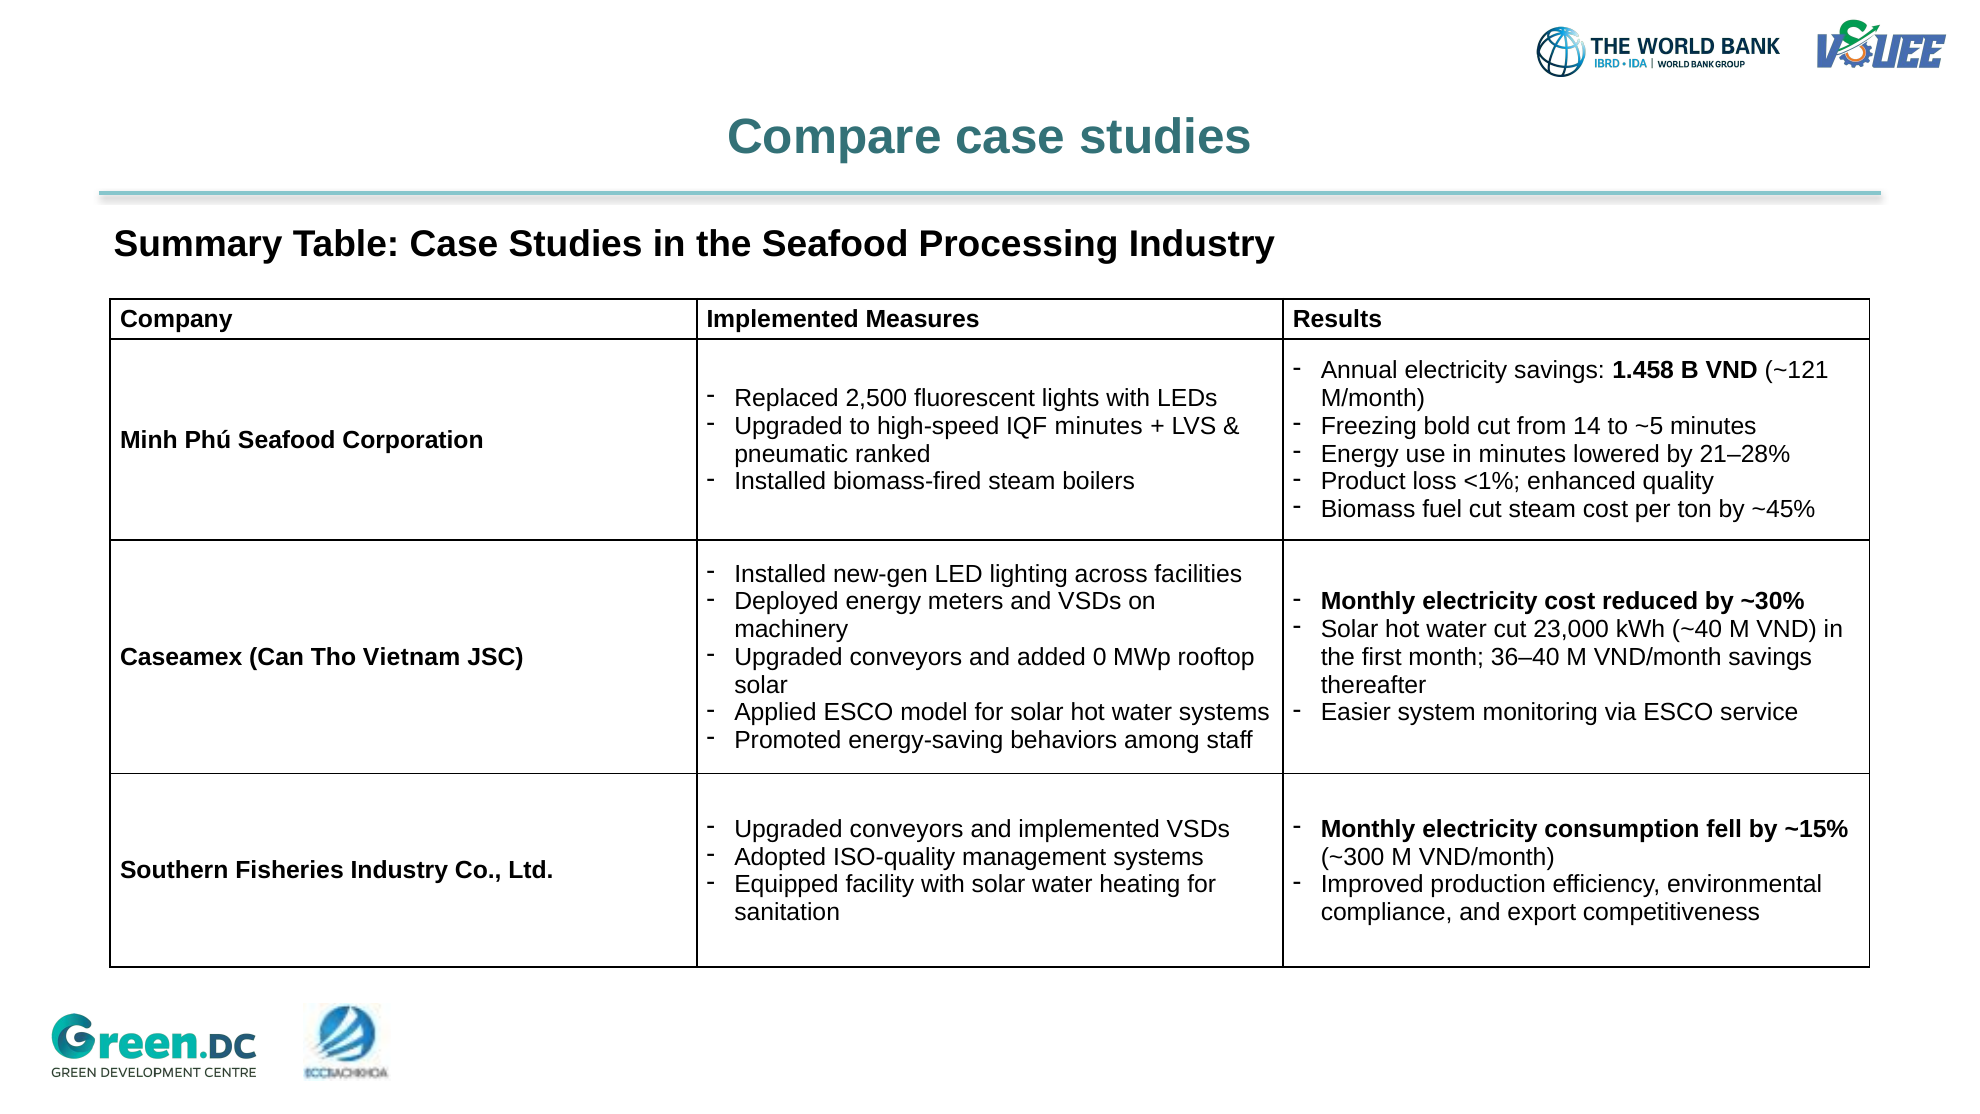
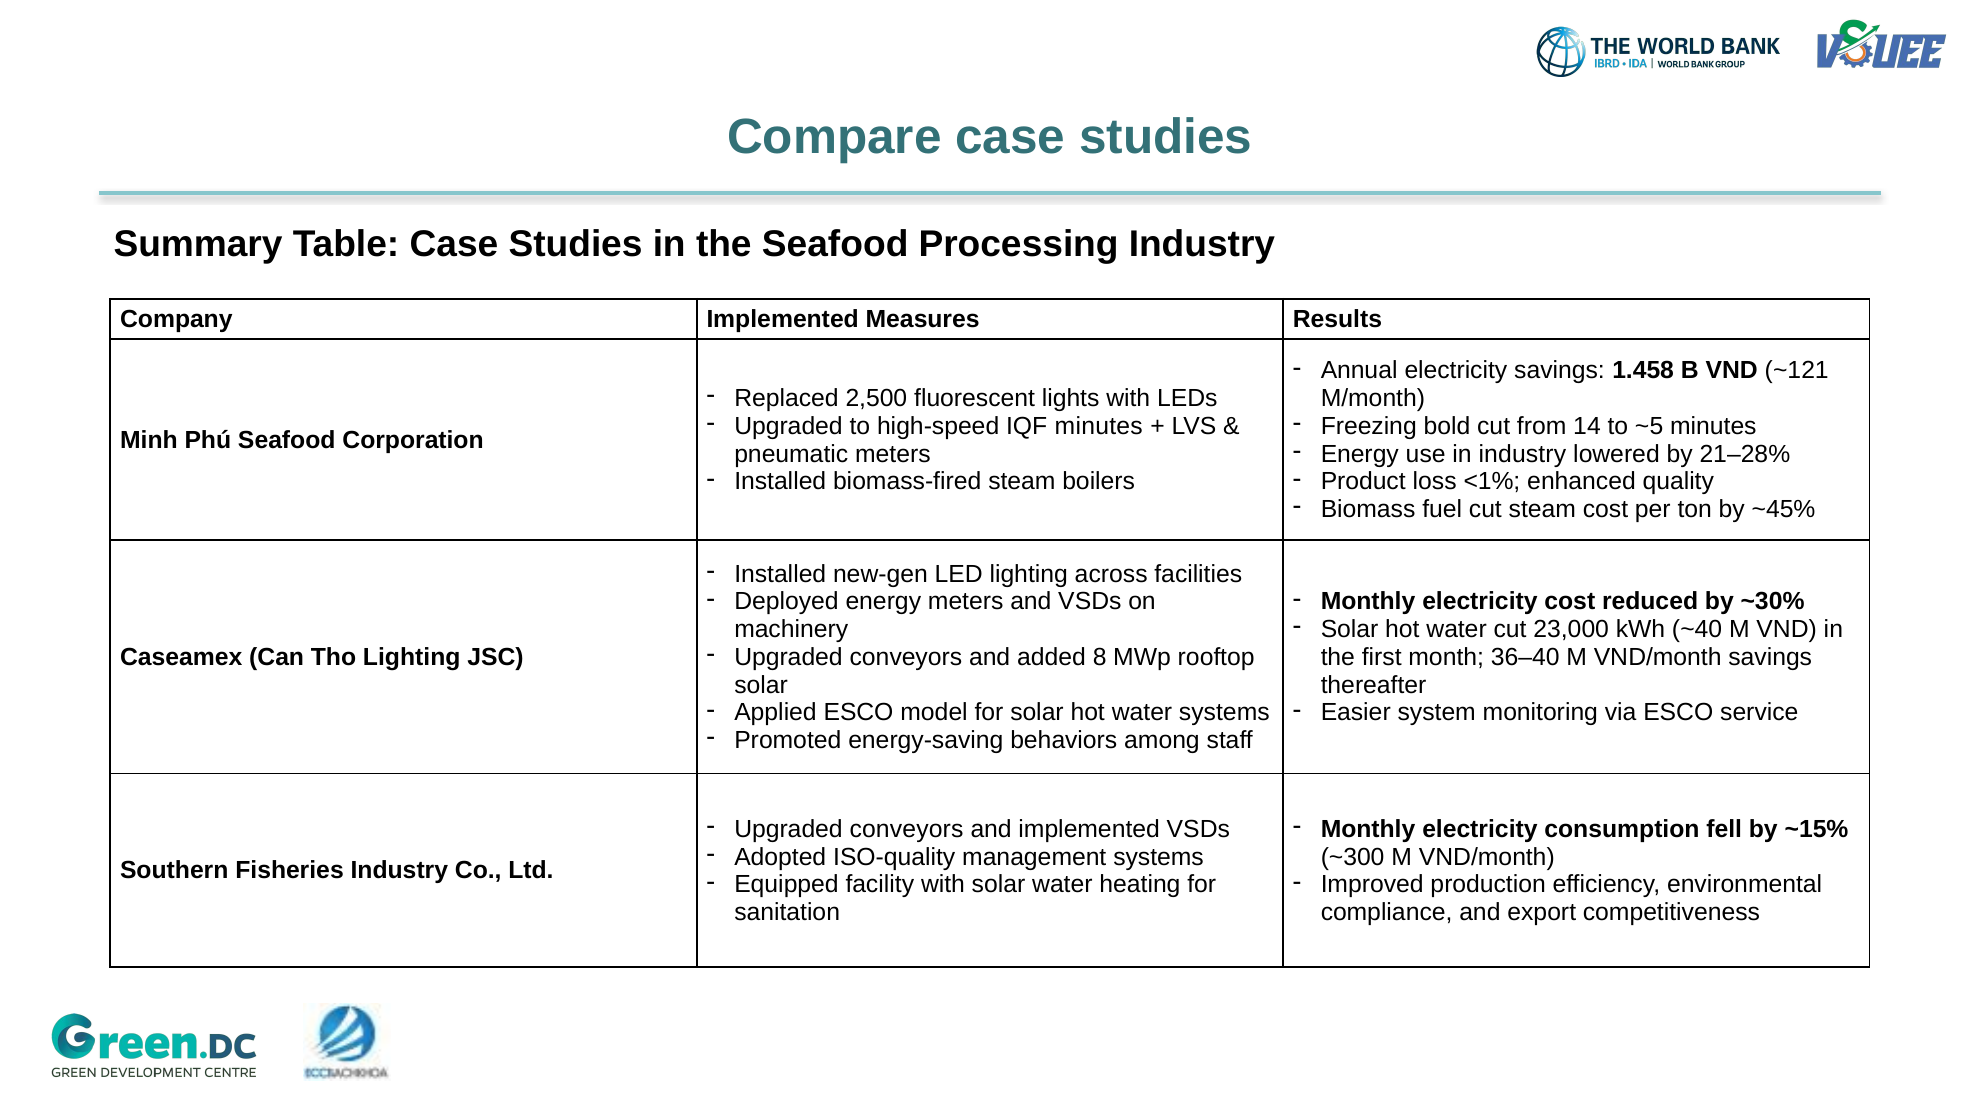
in minutes: minutes -> industry
pneumatic ranked: ranked -> meters
0: 0 -> 8
Tho Vietnam: Vietnam -> Lighting
